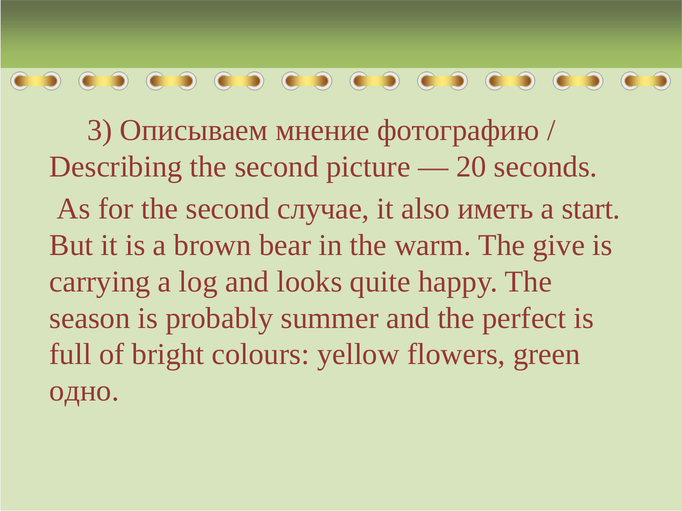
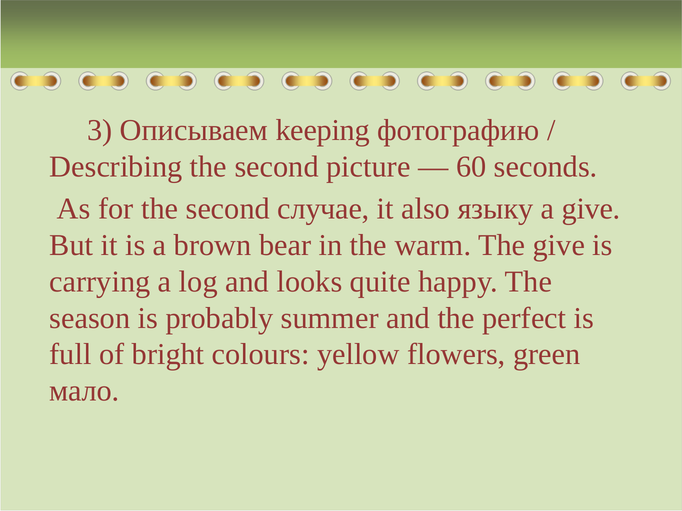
мнение: мнение -> keeping
20: 20 -> 60
иметь: иметь -> языку
a start: start -> give
одно: одно -> мало
